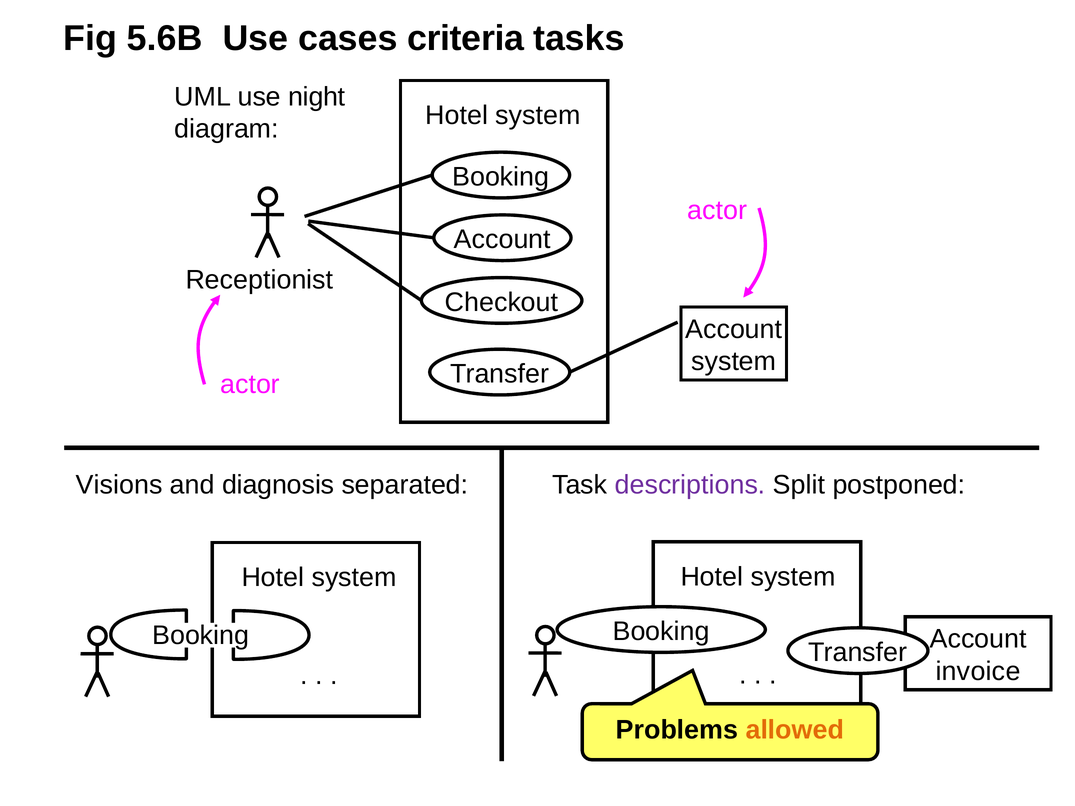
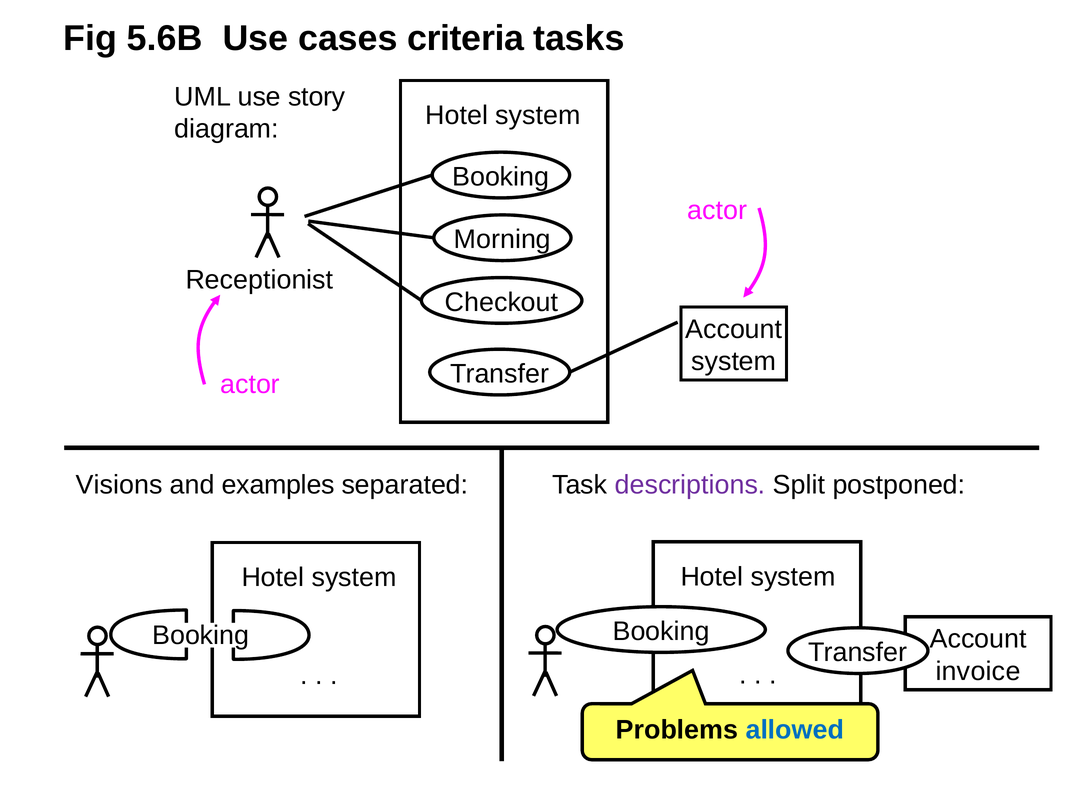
night: night -> story
Account at (502, 240): Account -> Morning
diagnosis: diagnosis -> examples
allowed colour: orange -> blue
